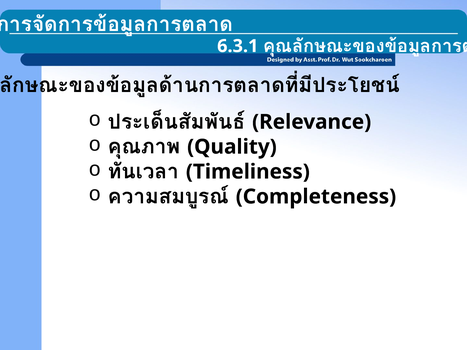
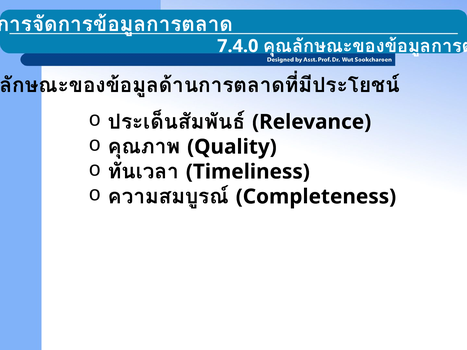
6.3.1: 6.3.1 -> 7.4.0
